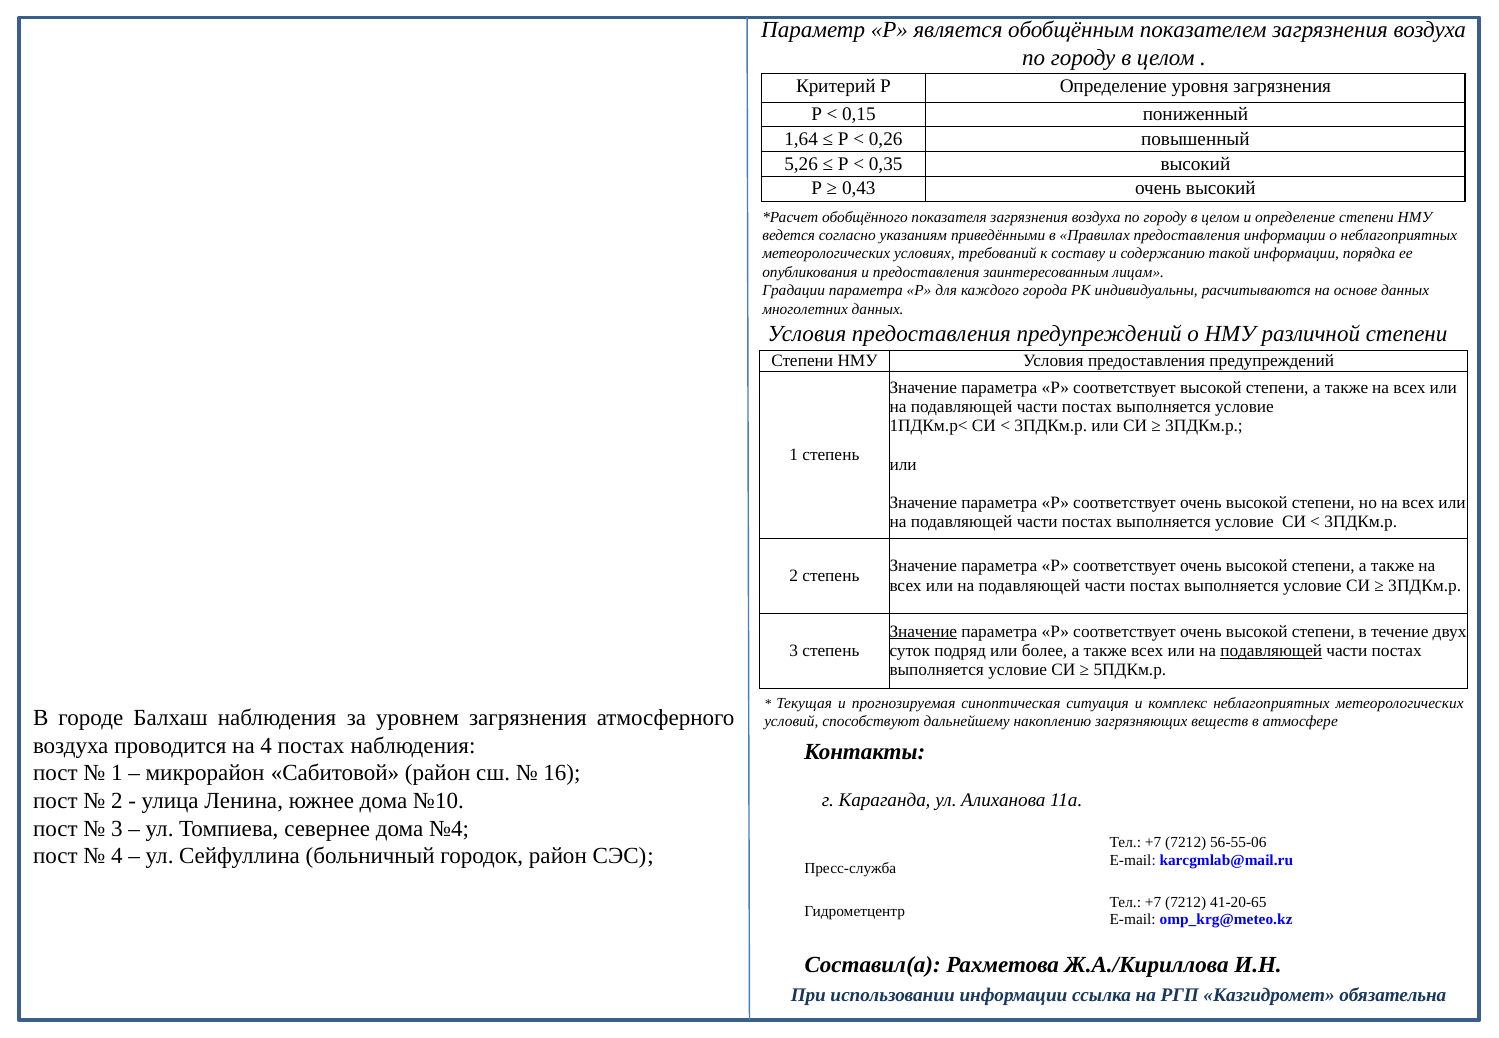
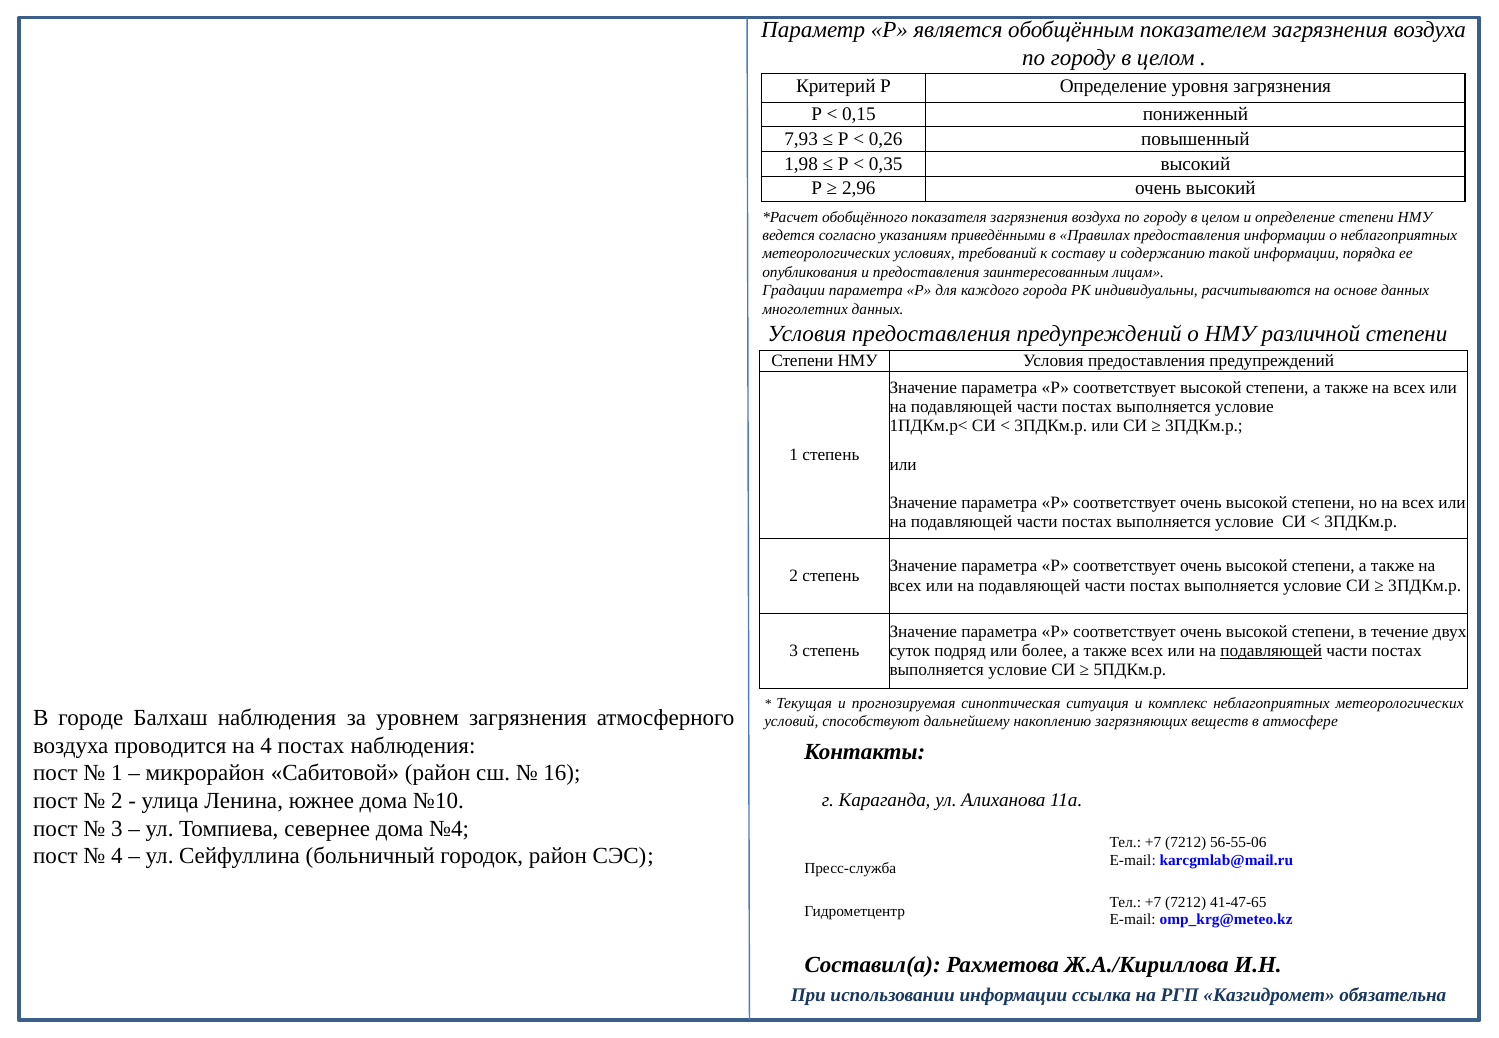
1,64: 1,64 -> 7,93
5,26: 5,26 -> 1,98
0,43: 0,43 -> 2,96
Значение at (923, 631) underline: present -> none
41-20-65: 41-20-65 -> 41-47-65
